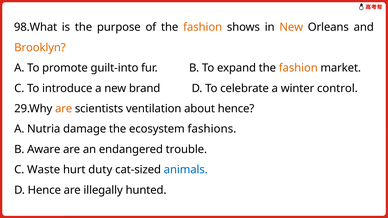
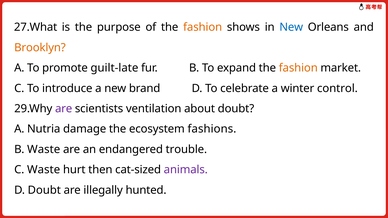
98.What: 98.What -> 27.What
New at (291, 27) colour: orange -> blue
guilt-into: guilt-into -> guilt-late
are at (64, 109) colour: orange -> purple
about hence: hence -> doubt
B Aware: Aware -> Waste
duty: duty -> then
animals colour: blue -> purple
D Hence: Hence -> Doubt
